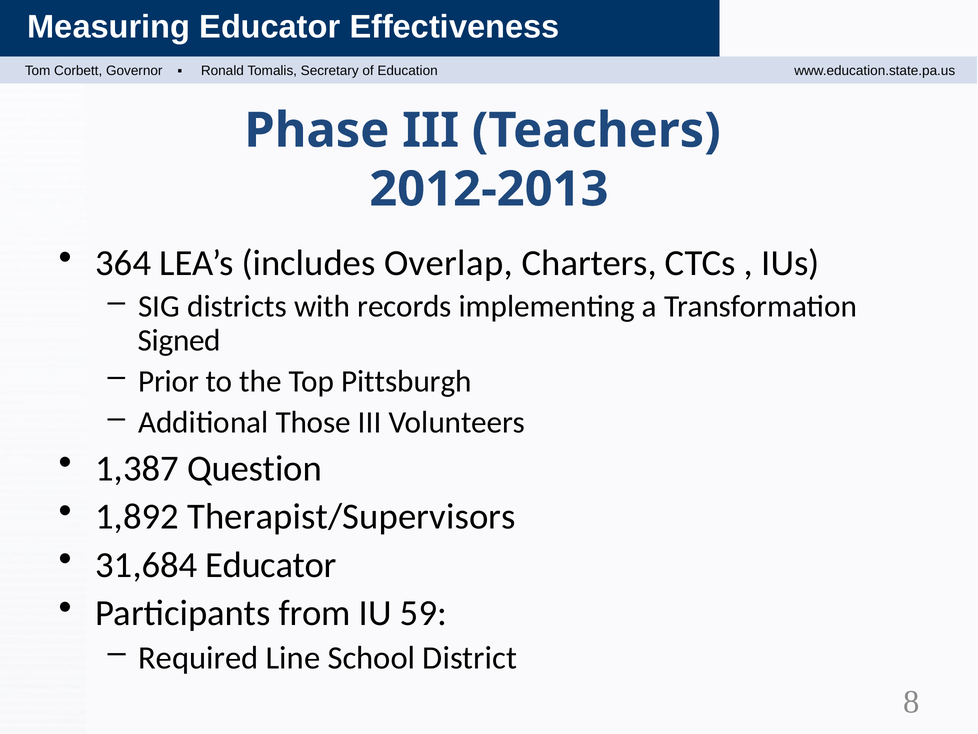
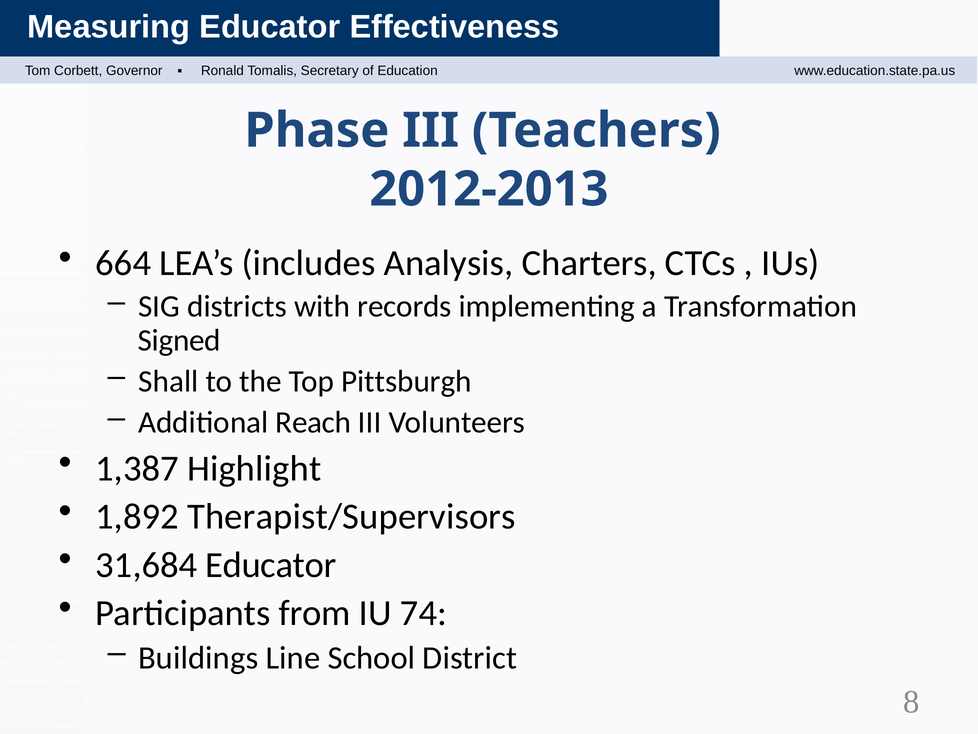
364: 364 -> 664
Overlap: Overlap -> Analysis
Prior: Prior -> Shall
Those: Those -> Reach
Question: Question -> Highlight
59: 59 -> 74
Required: Required -> Buildings
